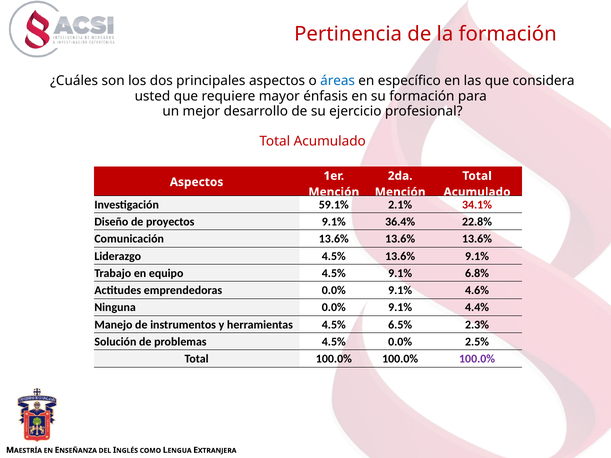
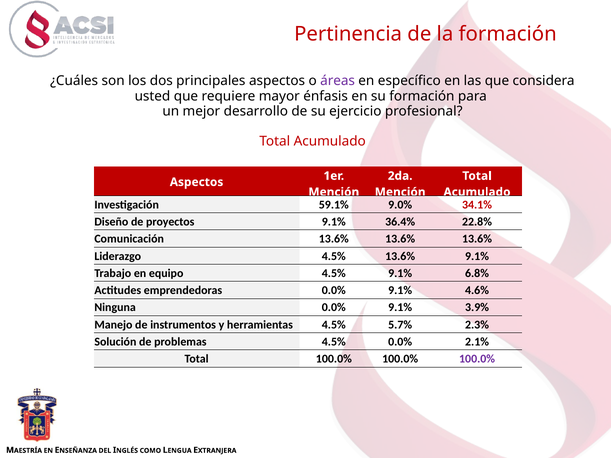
áreas colour: blue -> purple
2.1%: 2.1% -> 9.0%
4.4%: 4.4% -> 3.9%
6.5%: 6.5% -> 5.7%
2.5%: 2.5% -> 2.1%
